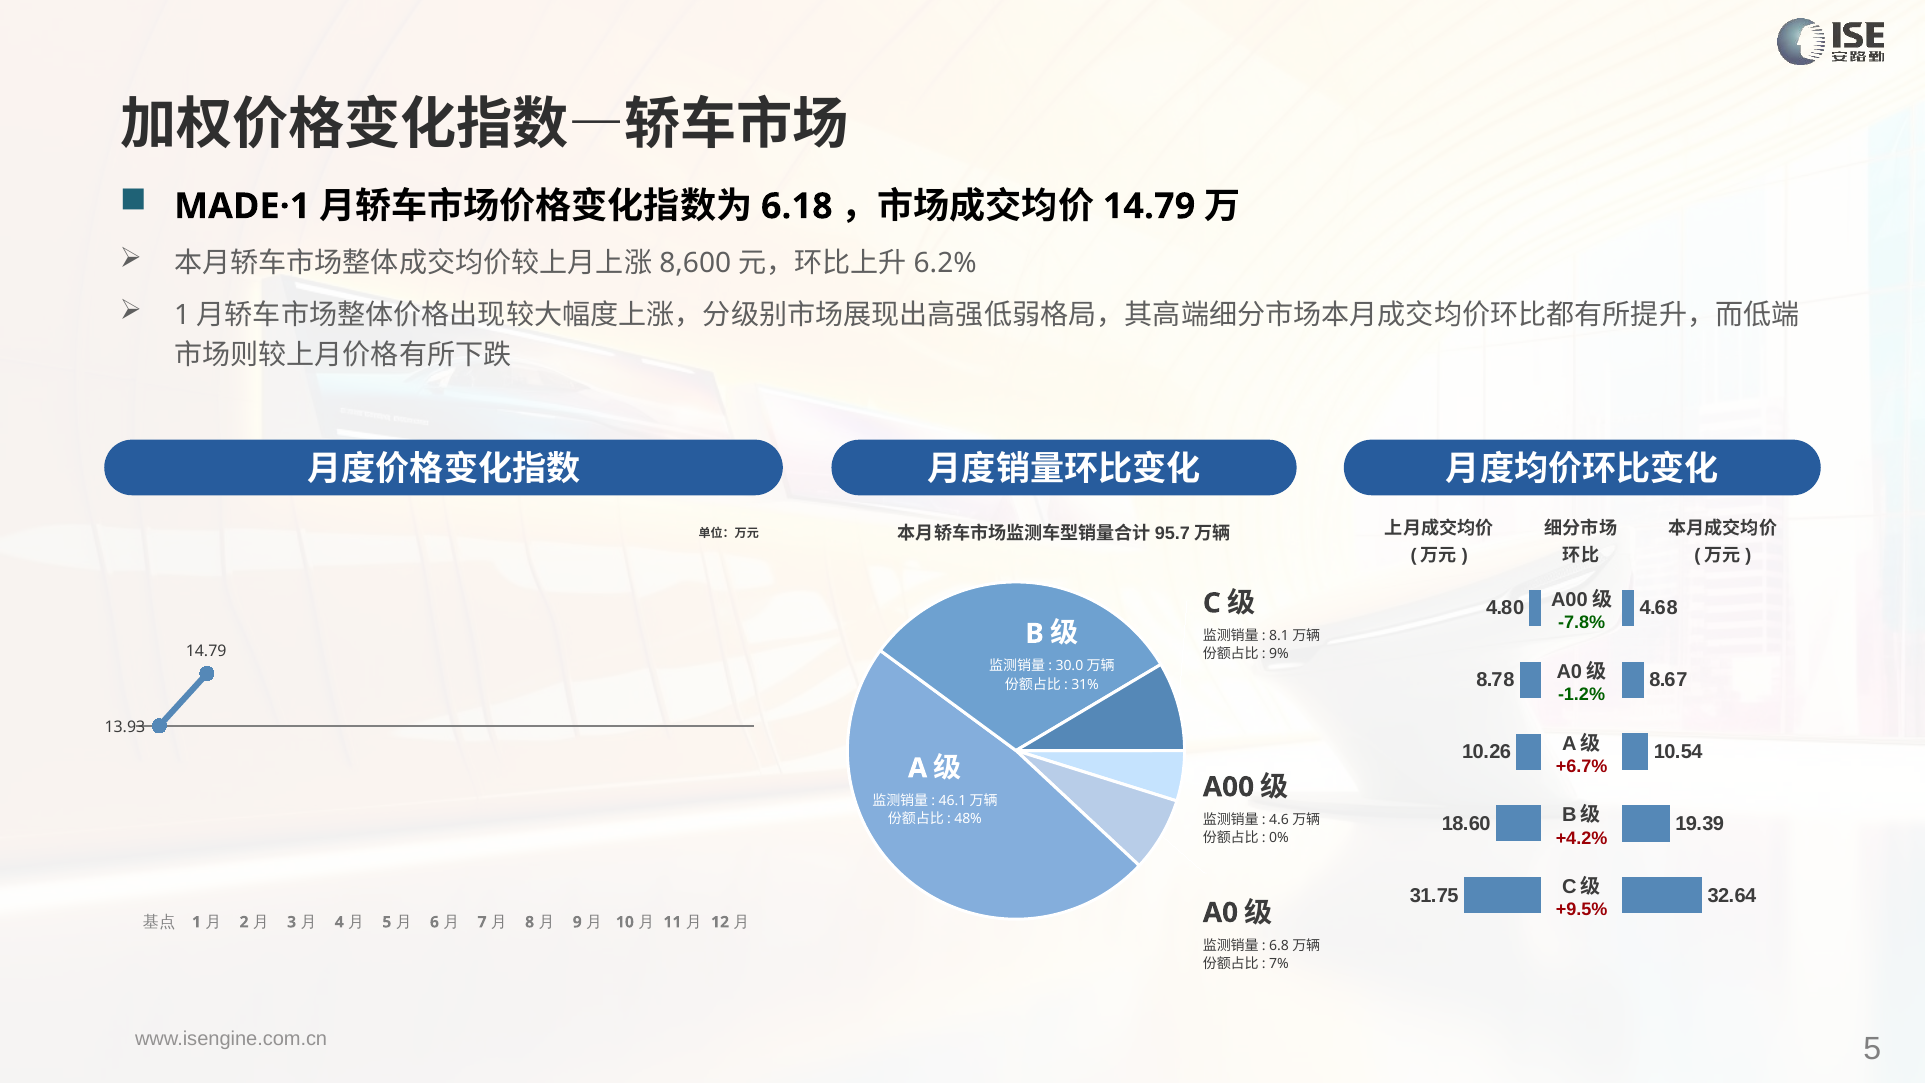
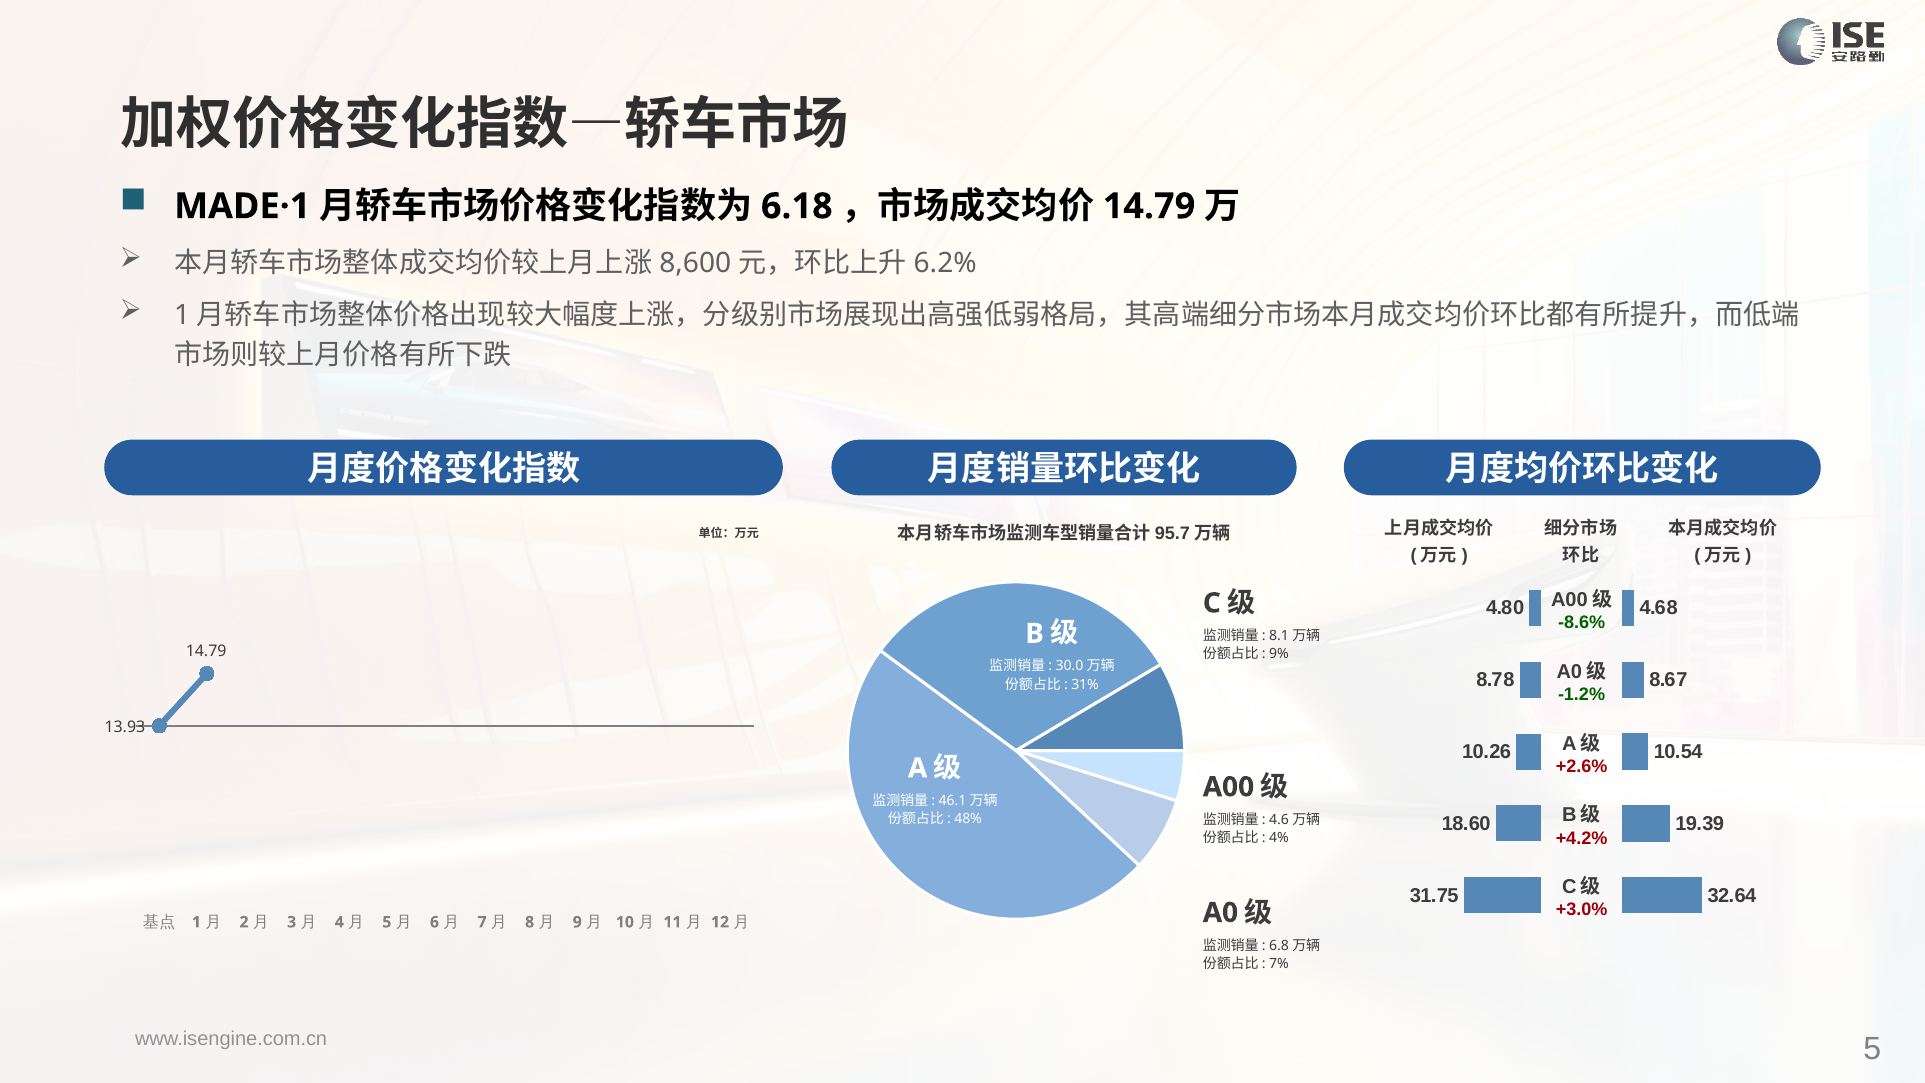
-7.8%: -7.8% -> -8.6%
+6.7%: +6.7% -> +2.6%
0%: 0% -> 4%
+9.5%: +9.5% -> +3.0%
